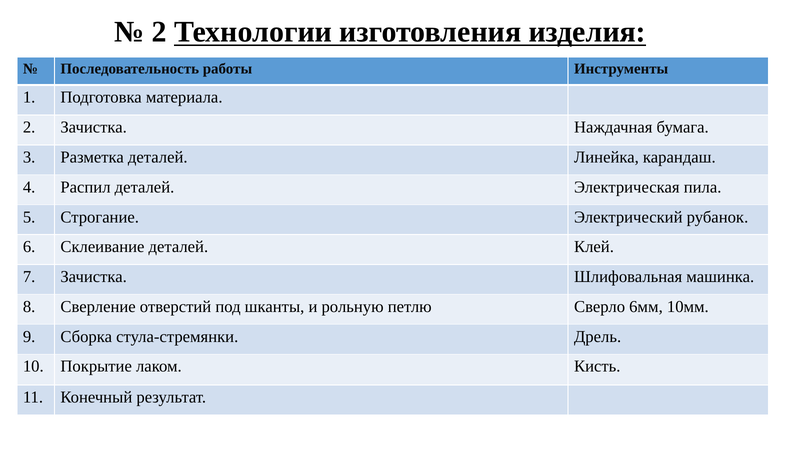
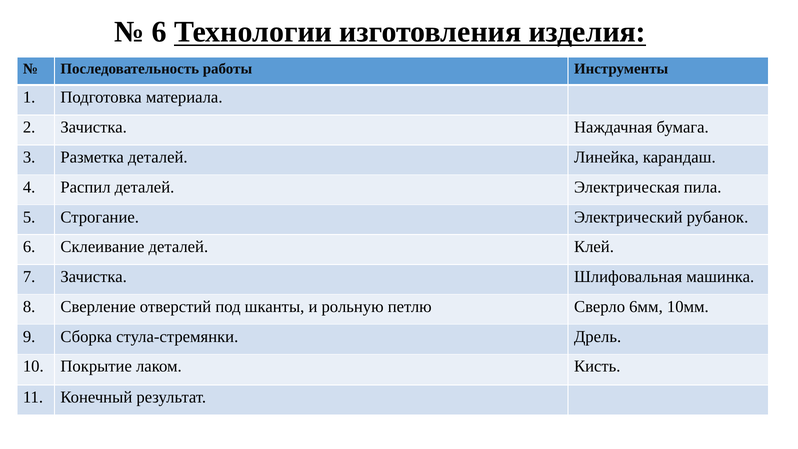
2 at (159, 32): 2 -> 6
